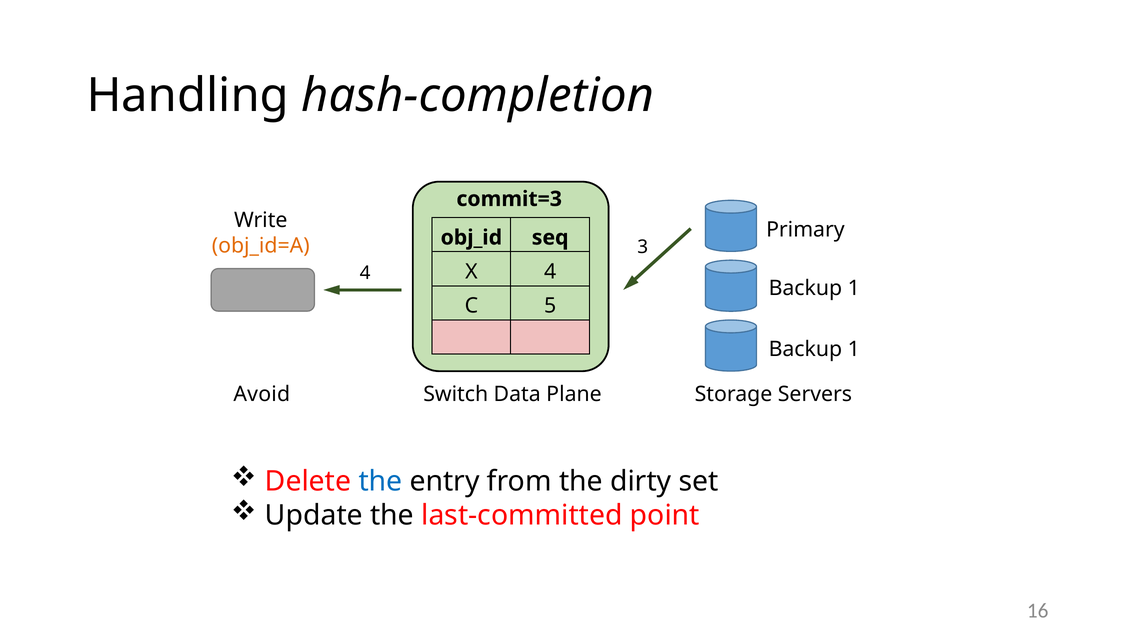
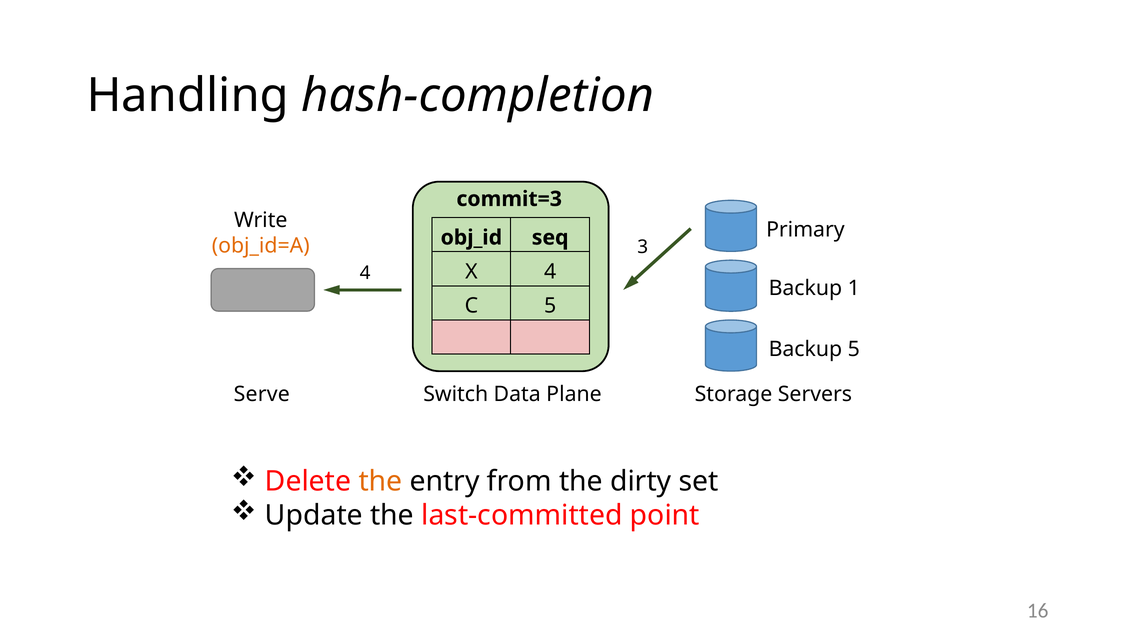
1 at (854, 349): 1 -> 5
Avoid: Avoid -> Serve
the at (380, 481) colour: blue -> orange
